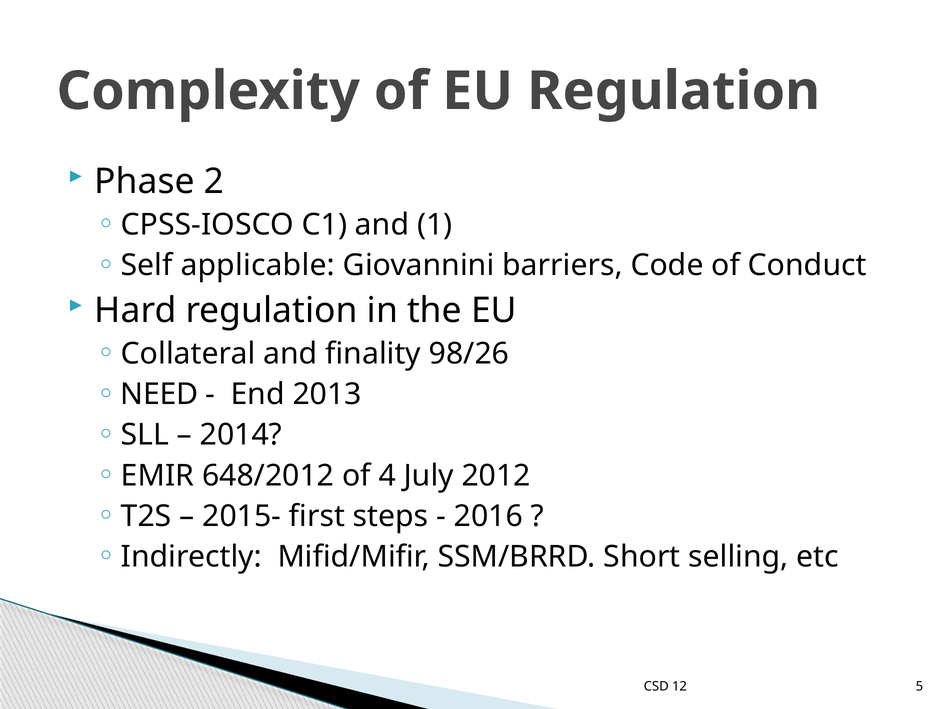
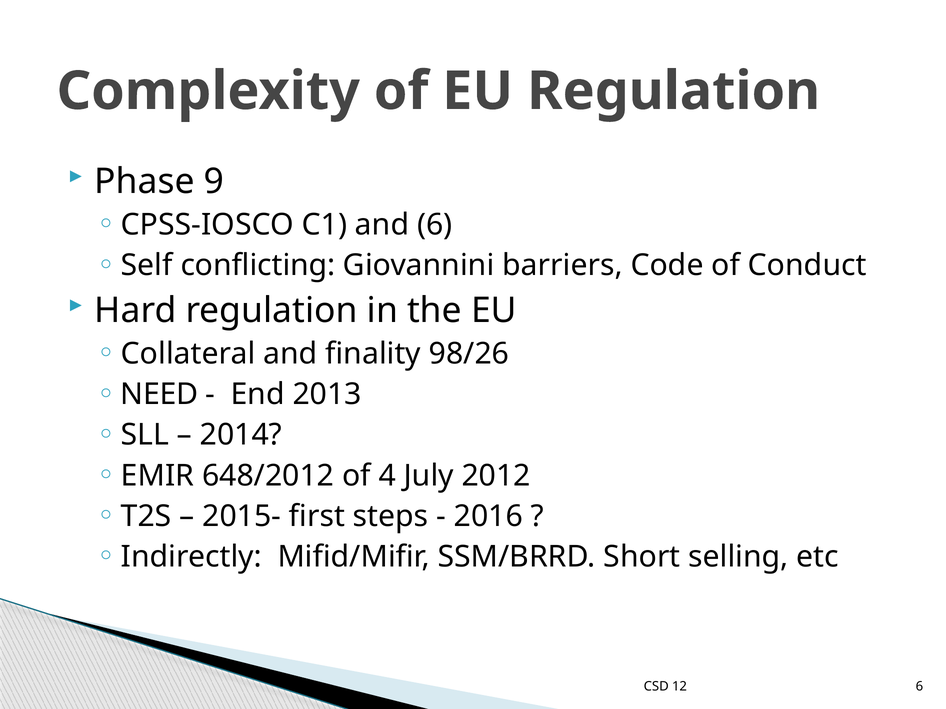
2: 2 -> 9
and 1: 1 -> 6
applicable: applicable -> conflicting
12 5: 5 -> 6
